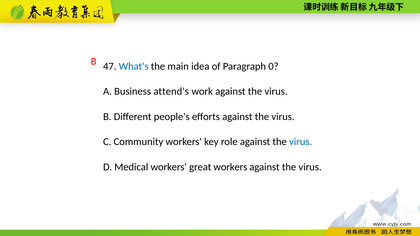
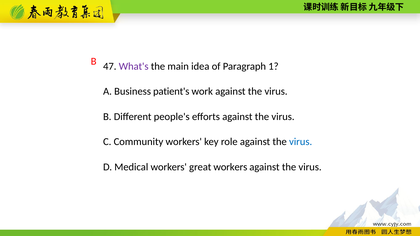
What's colour: blue -> purple
0: 0 -> 1
attend's: attend's -> patient's
